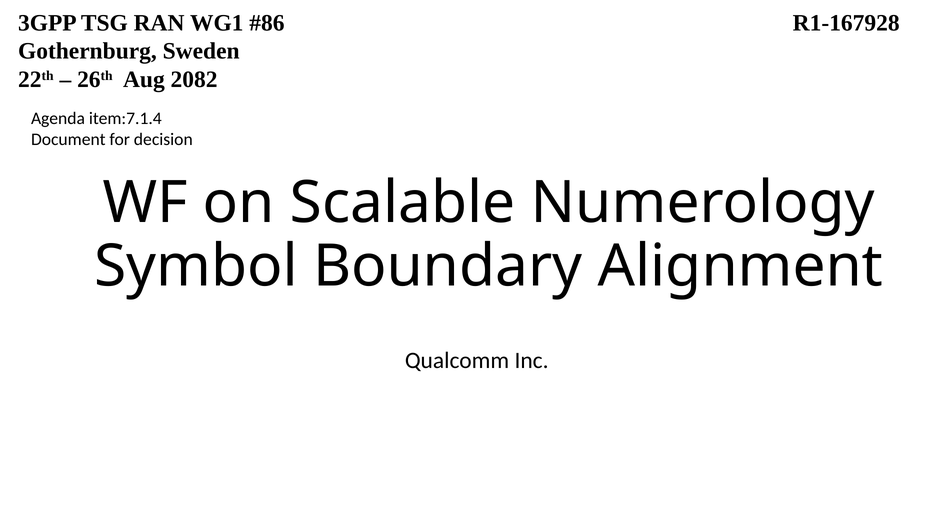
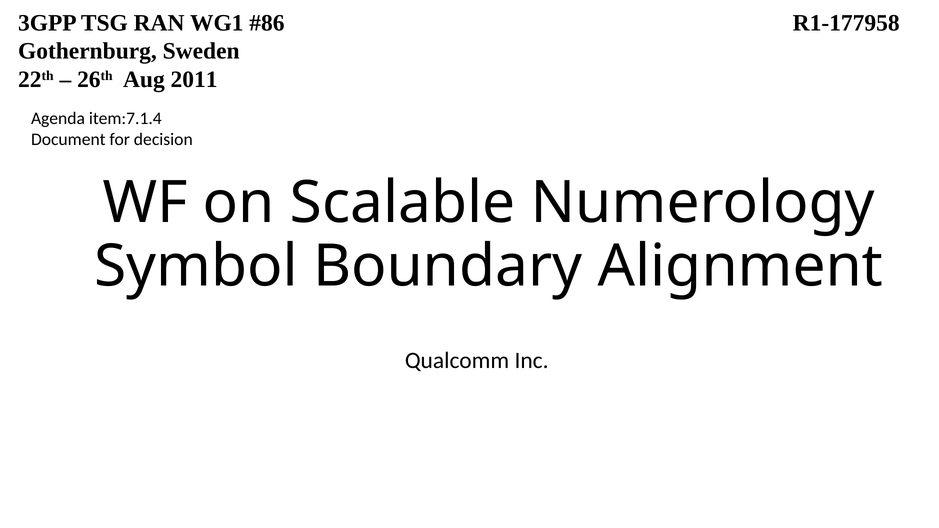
R1-167928: R1-167928 -> R1-177958
2082: 2082 -> 2011
